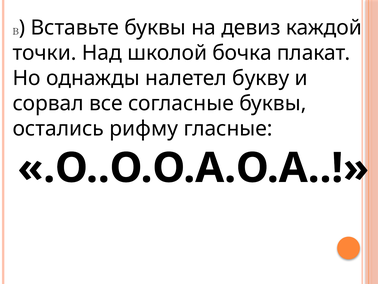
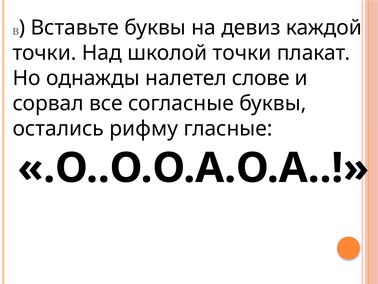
школой бочка: бочка -> точки
букву: букву -> слове
